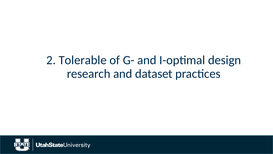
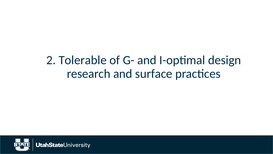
dataset: dataset -> surface
